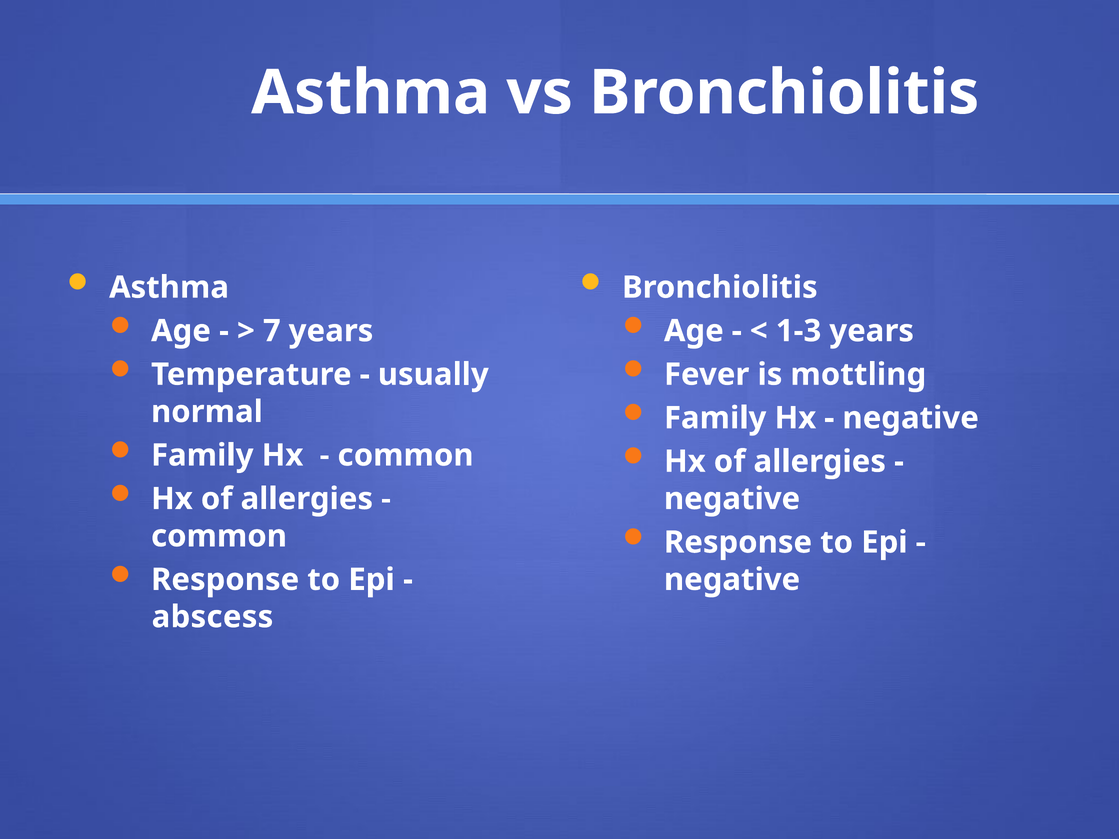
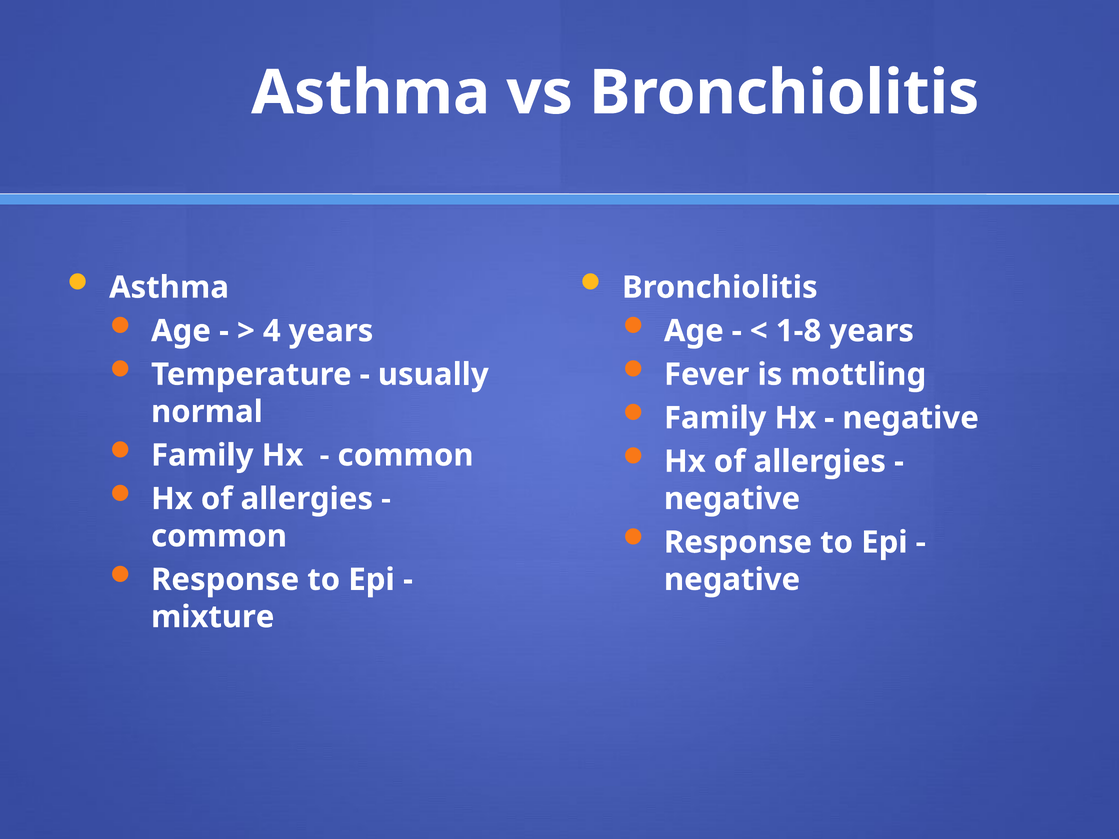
7: 7 -> 4
1-3: 1-3 -> 1-8
abscess: abscess -> mixture
